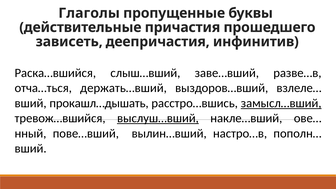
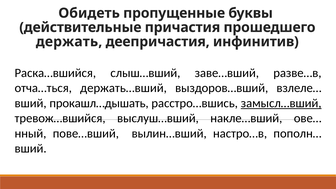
Глаголы: Глаголы -> Обидеть
зависеть: зависеть -> держать
выслуш…вший underline: present -> none
